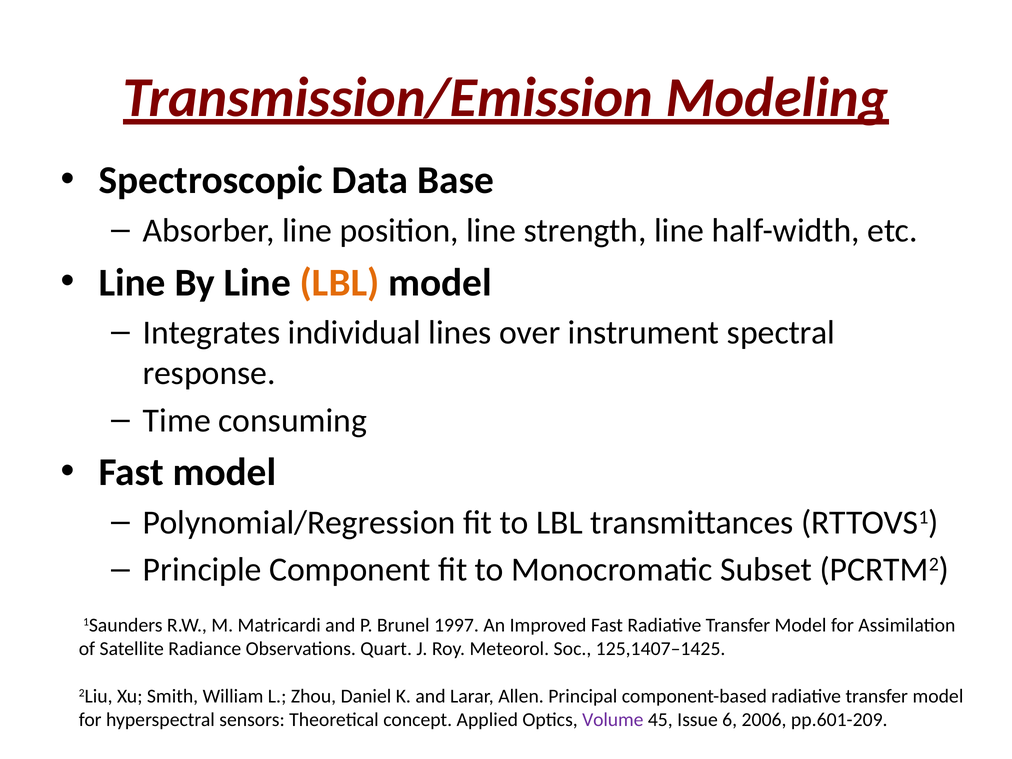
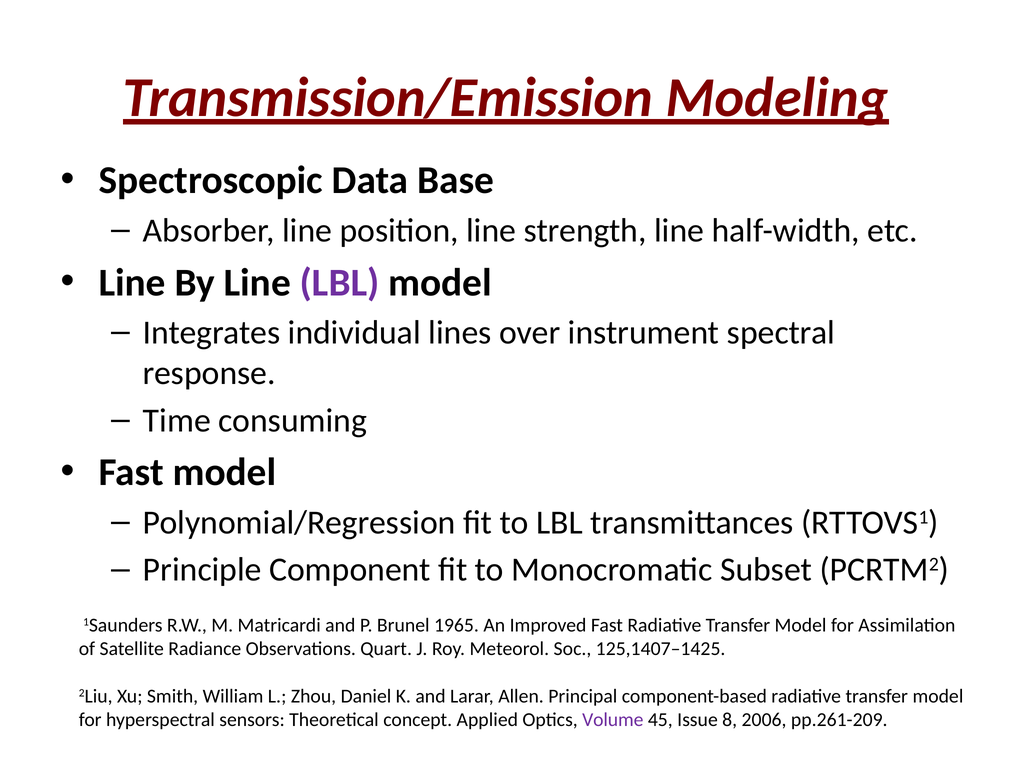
LBL at (340, 283) colour: orange -> purple
1997: 1997 -> 1965
6: 6 -> 8
pp.601-209: pp.601-209 -> pp.261-209
